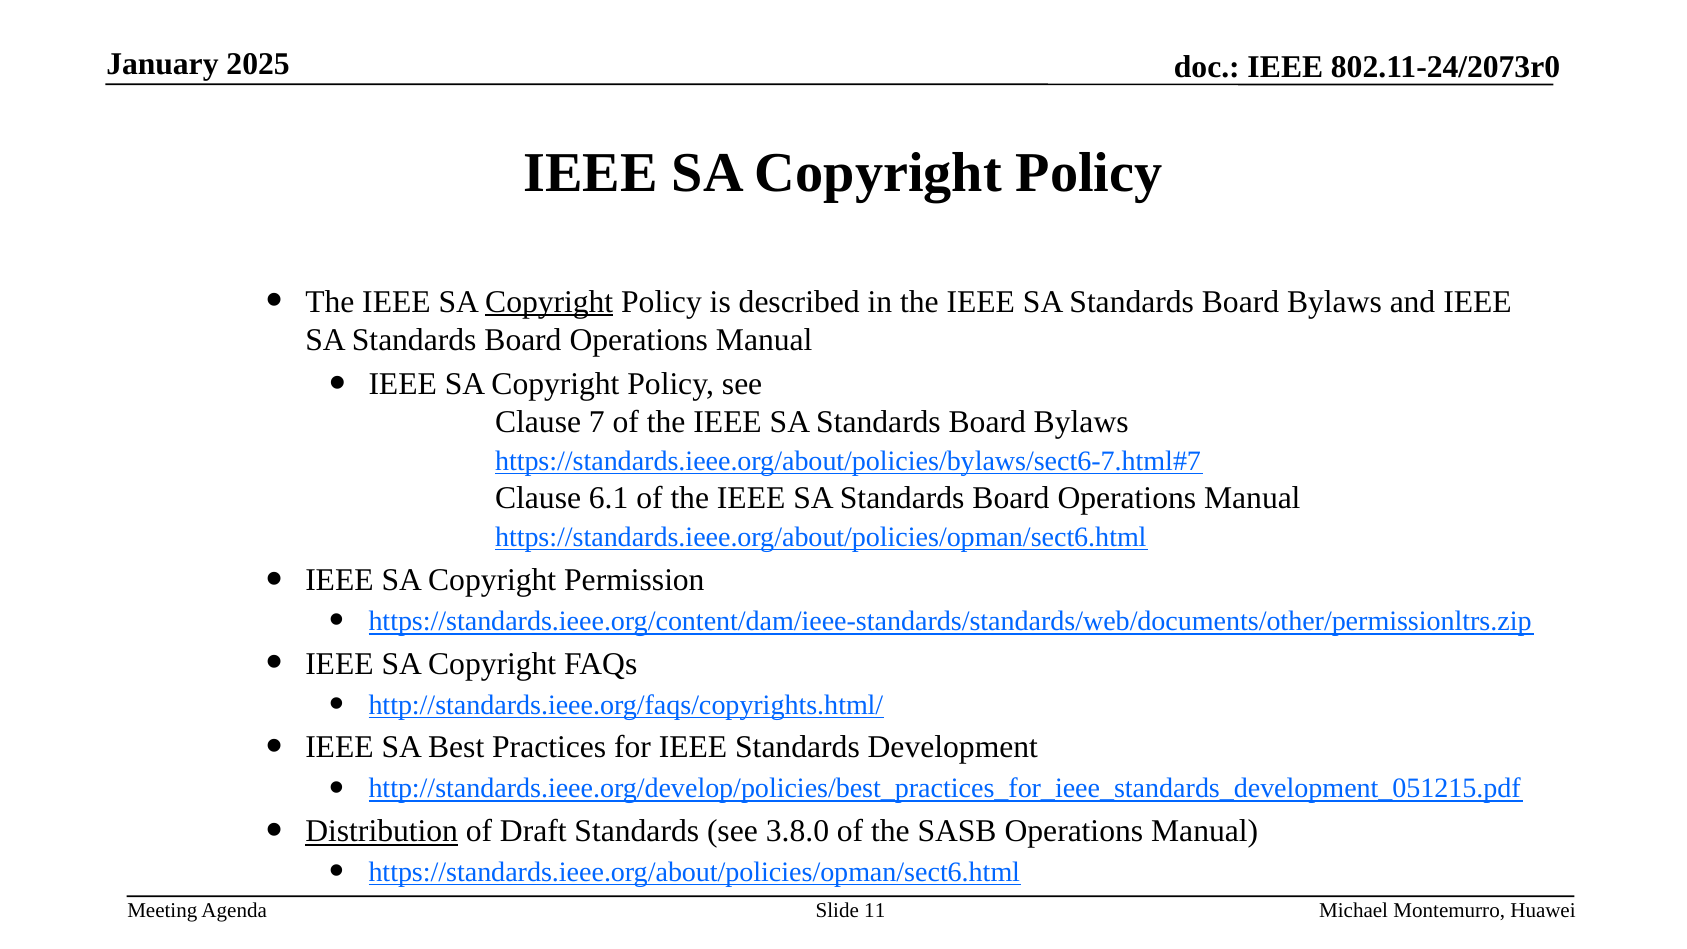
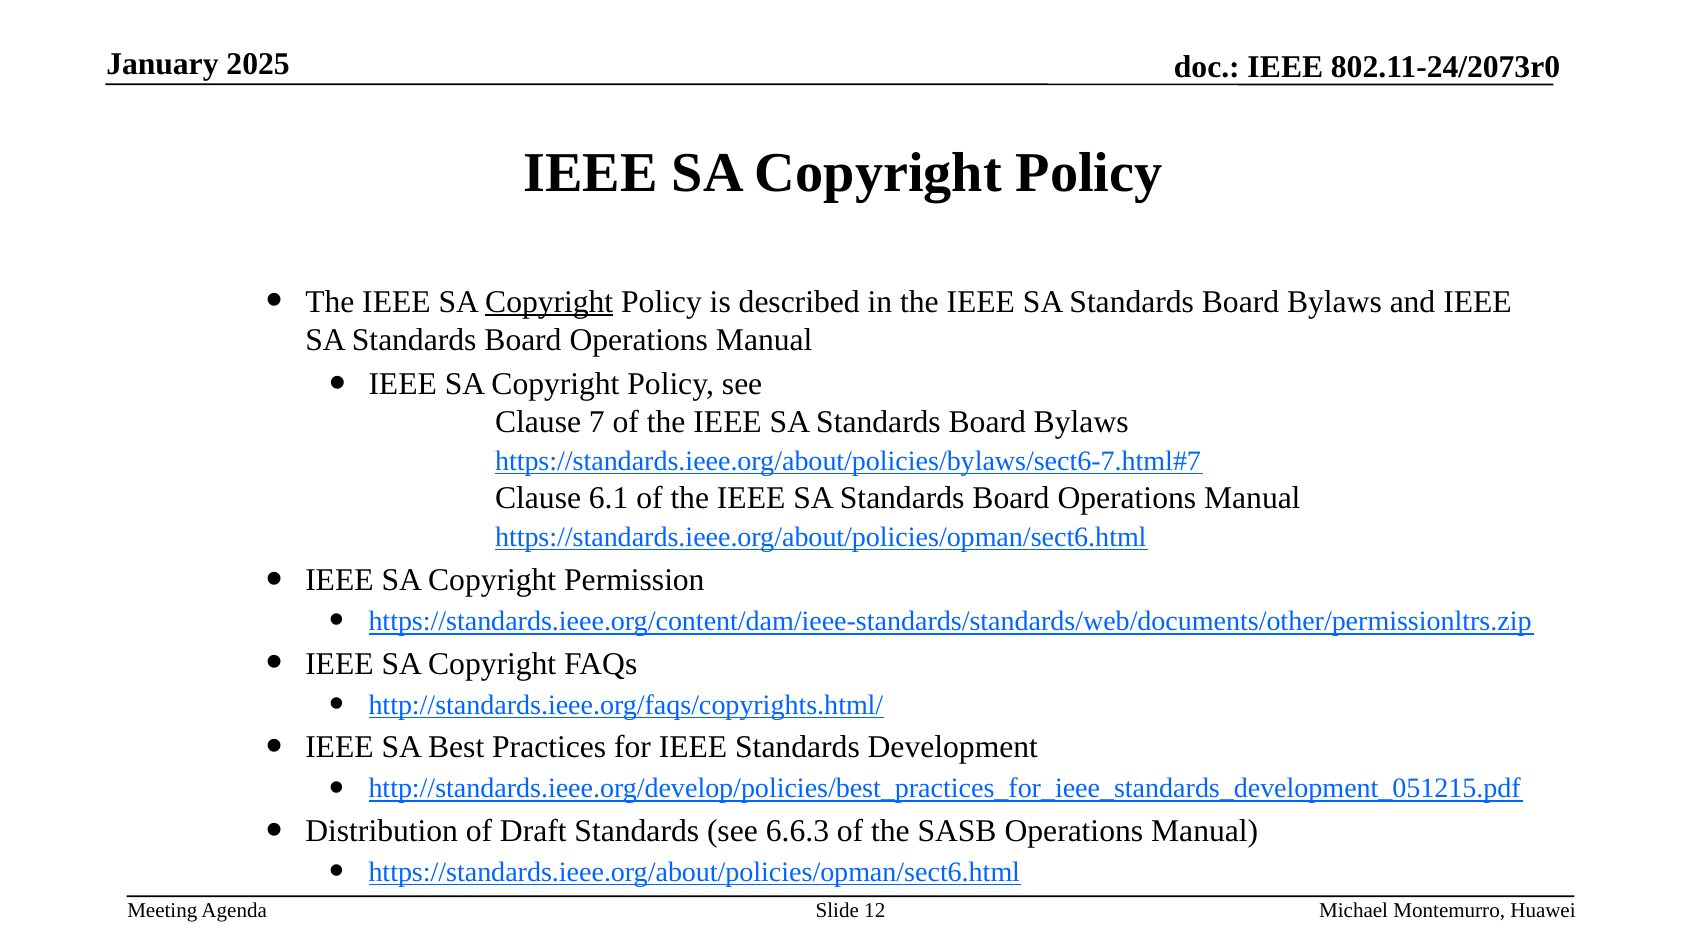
Distribution underline: present -> none
3.8.0: 3.8.0 -> 6.6.3
11: 11 -> 12
